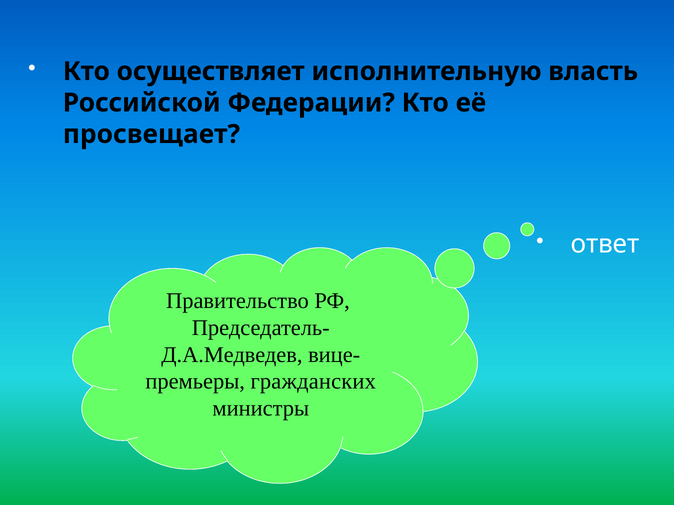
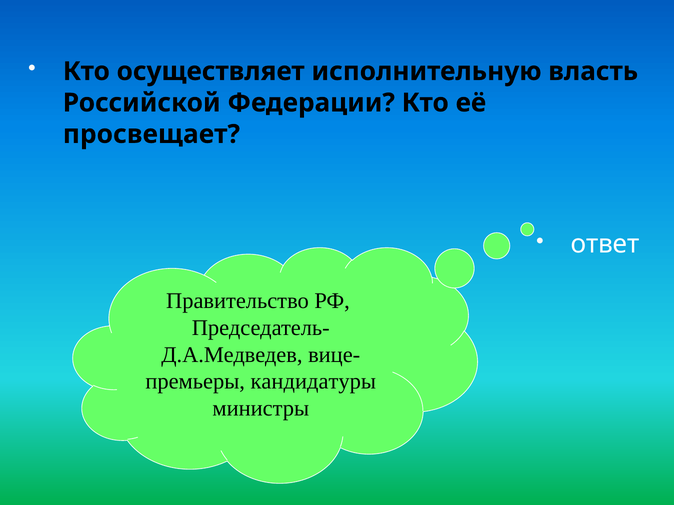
гражданских: гражданских -> кандидатуры
